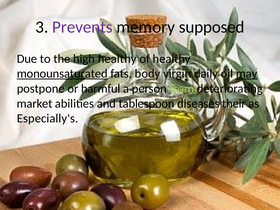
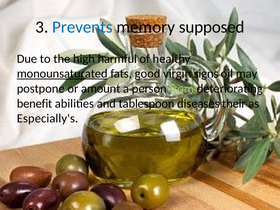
Prevents colour: purple -> blue
high healthy: healthy -> harmful
body: body -> good
daily: daily -> signs
may underline: present -> none
harmful: harmful -> amount
market: market -> benefit
